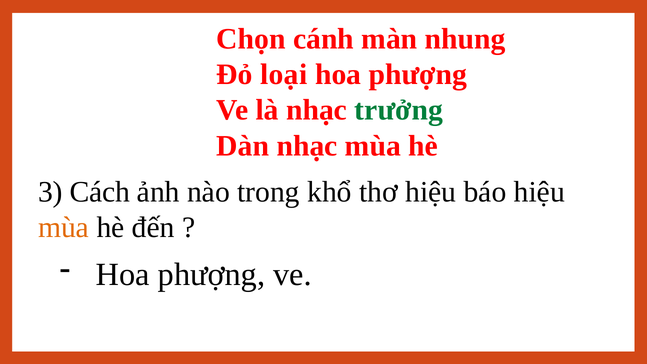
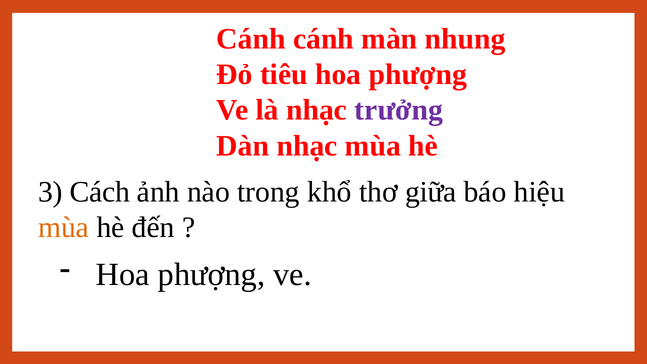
Chọn at (251, 39): Chọn -> Cánh
loại: loại -> tiêu
trưởng colour: green -> purple
thơ hiệu: hiệu -> giữa
